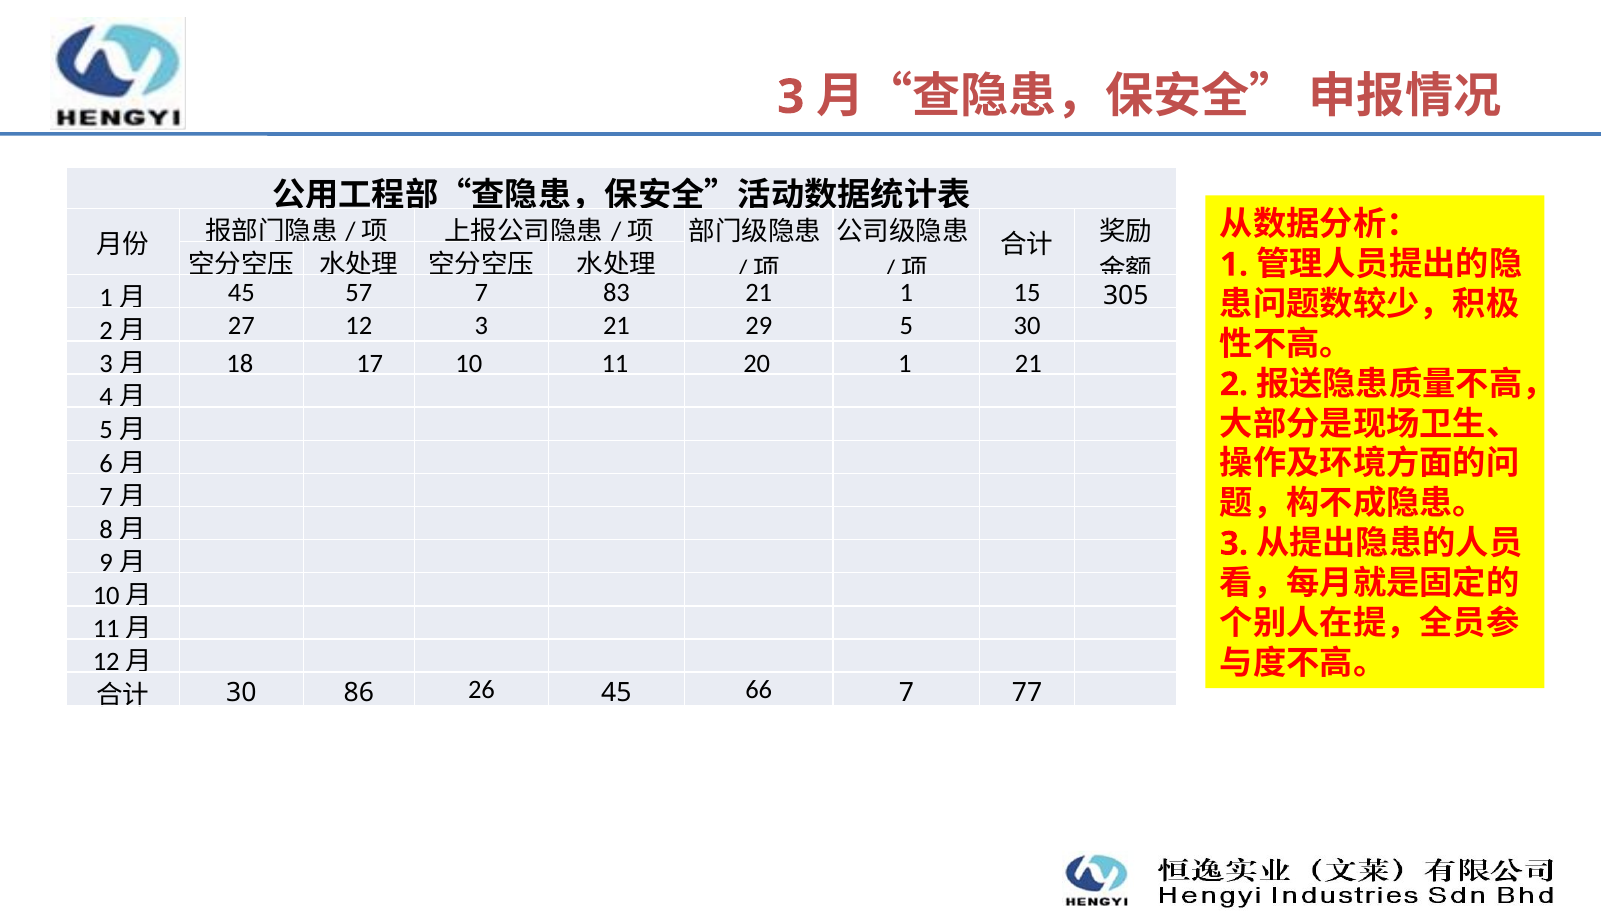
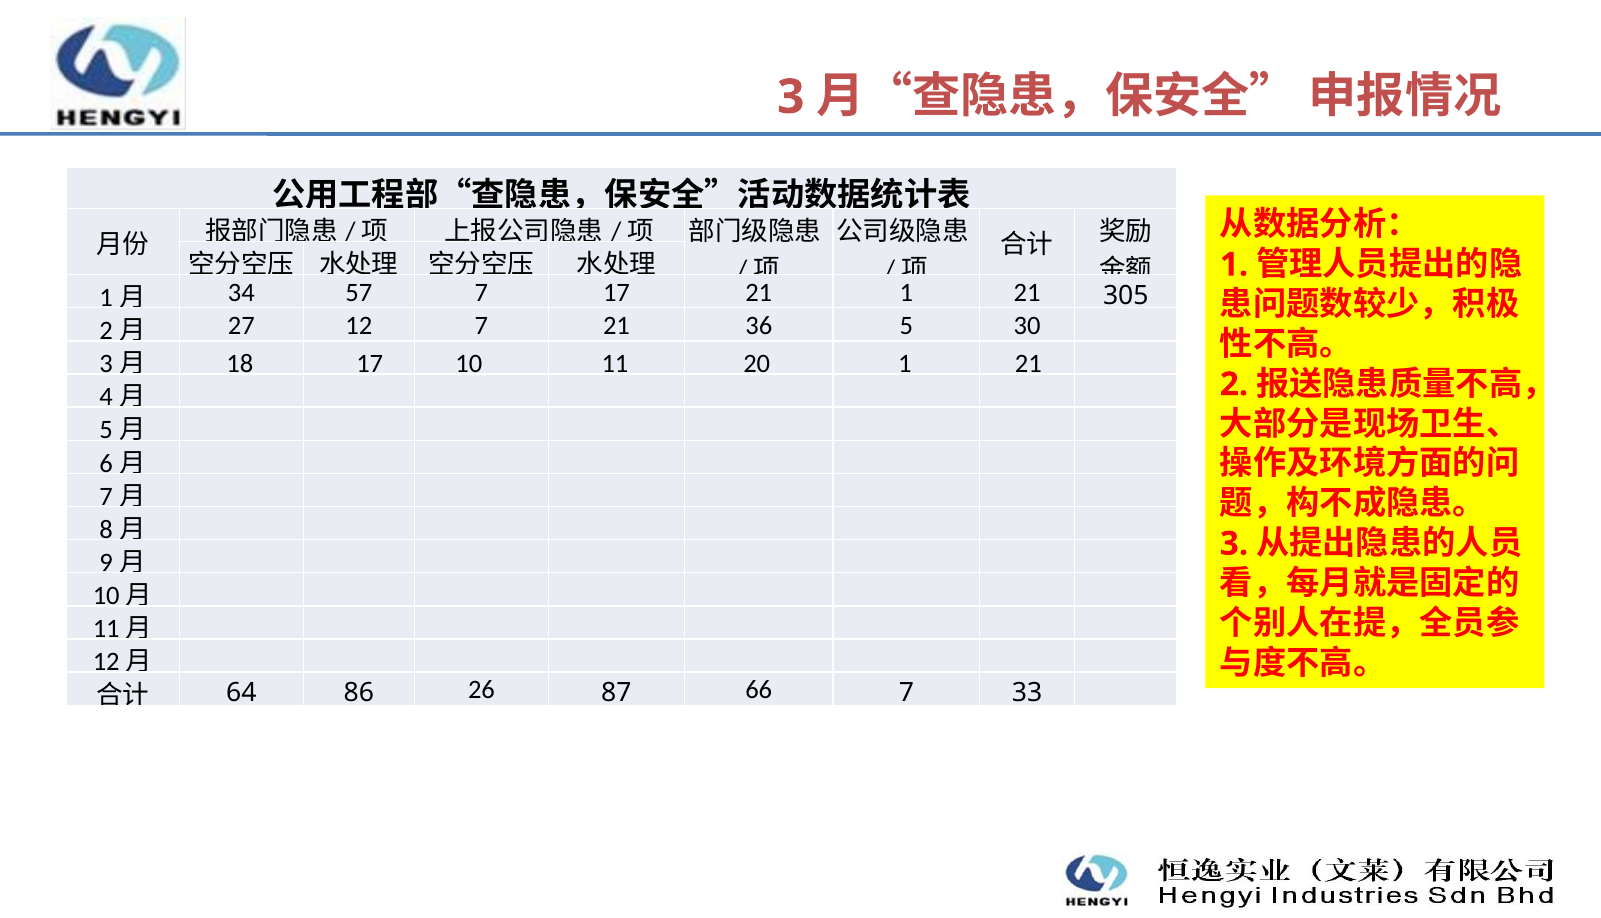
45 at (241, 292): 45 -> 34
7 83: 83 -> 17
21 1 15: 15 -> 21
12 3: 3 -> 7
29: 29 -> 36
30 at (241, 693): 30 -> 64
26 45: 45 -> 87
77: 77 -> 33
